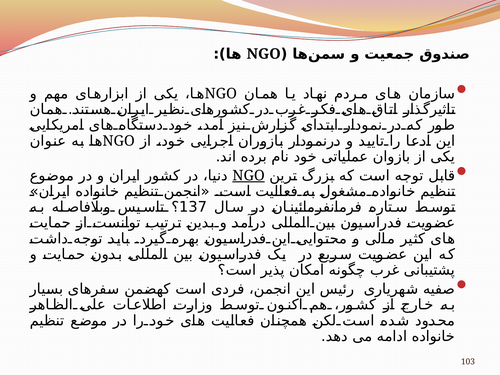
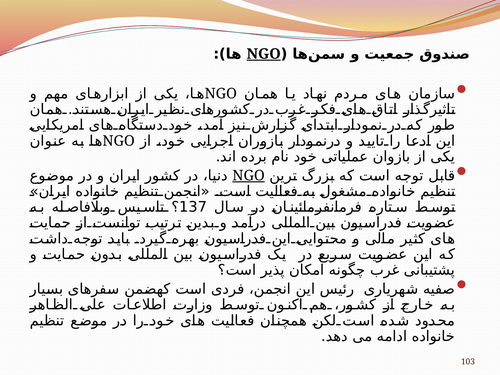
NGO at (264, 54) underline: none -> present
